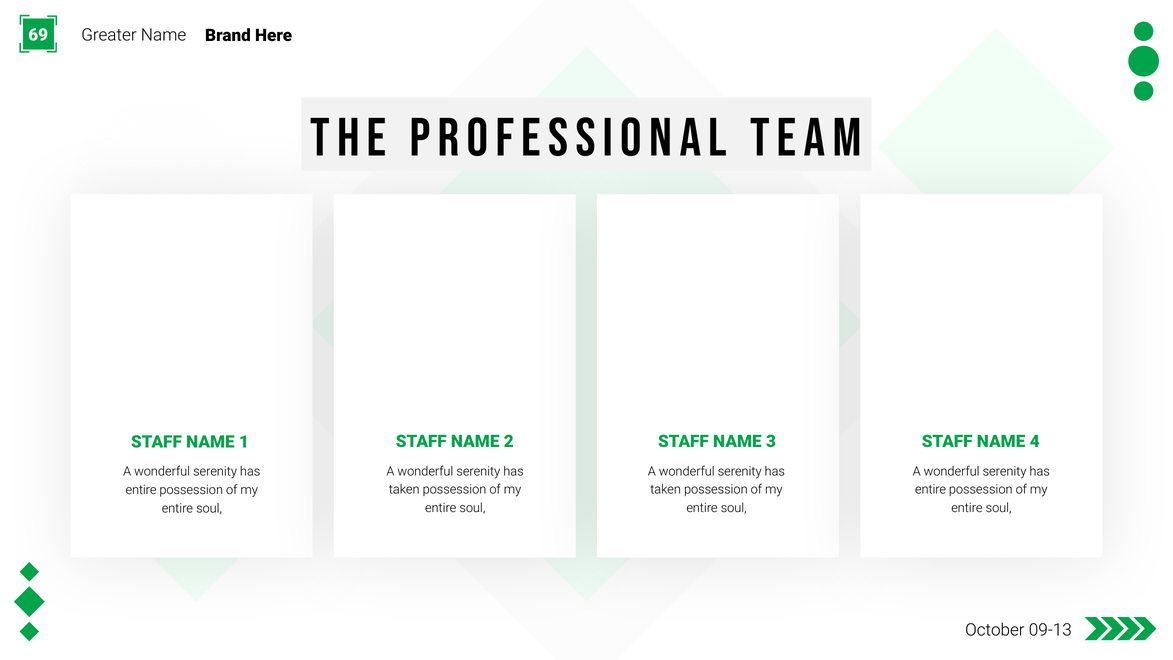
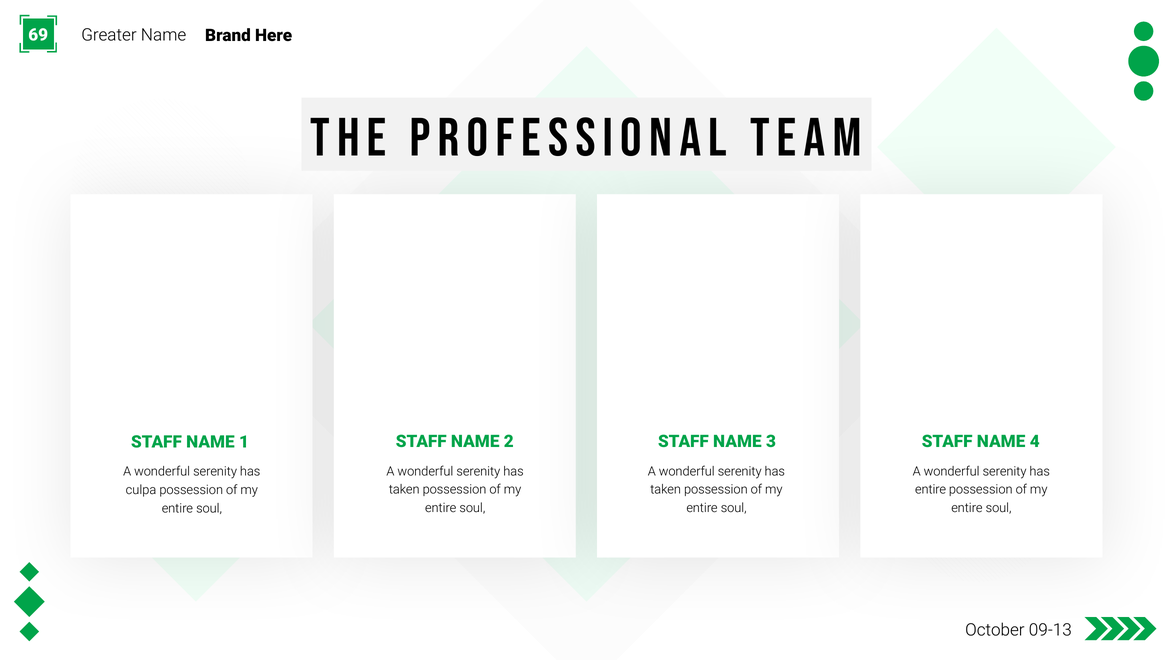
entire at (141, 490): entire -> culpa
